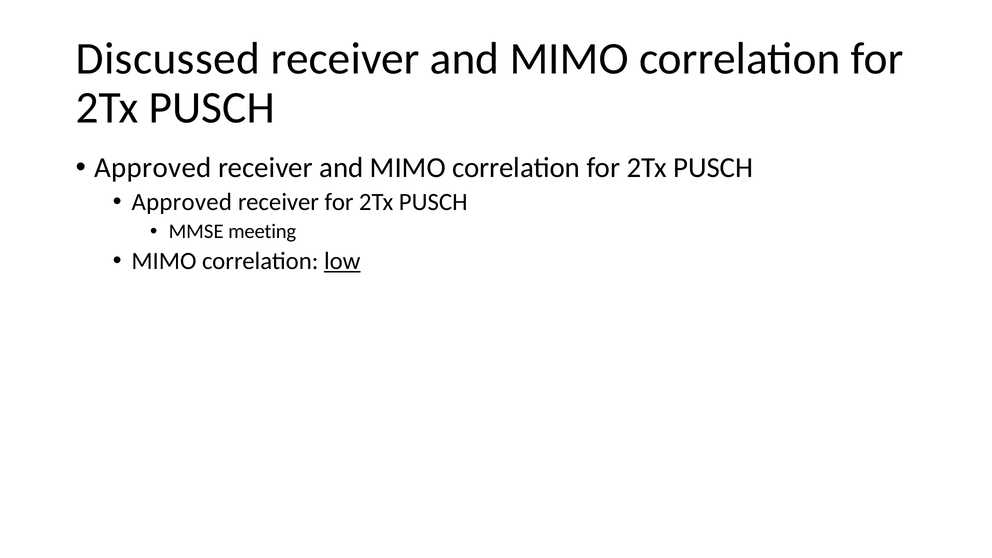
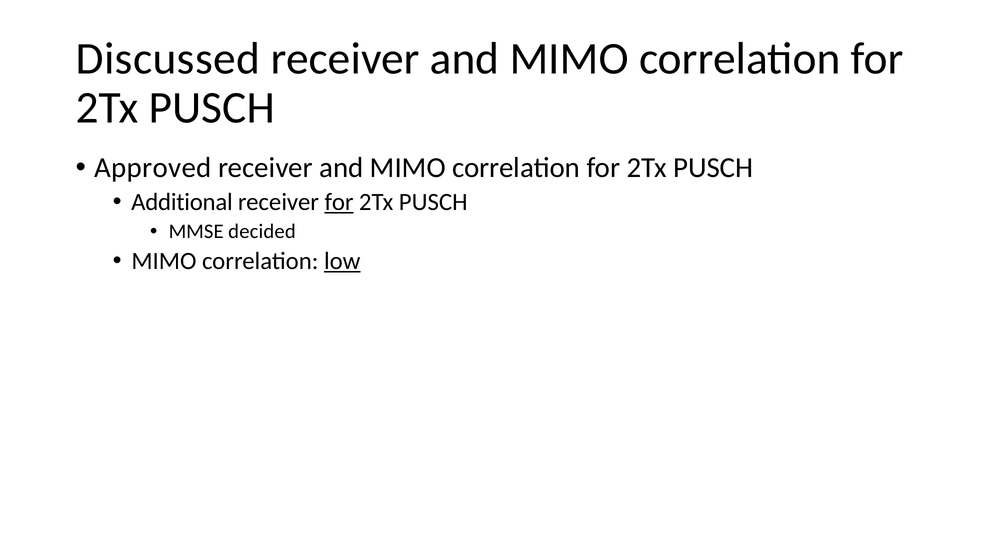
Approved at (182, 202): Approved -> Additional
for at (339, 202) underline: none -> present
meeting: meeting -> decided
